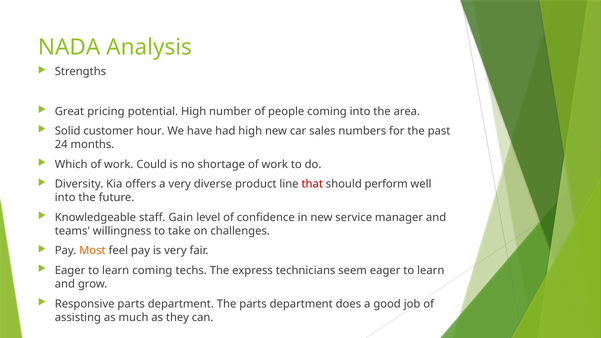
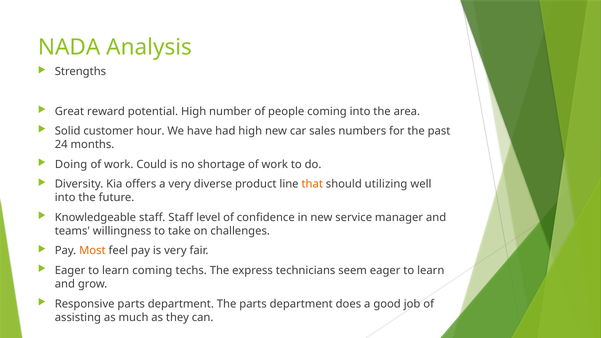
pricing: pricing -> reward
Which: Which -> Doing
that colour: red -> orange
perform: perform -> utilizing
staff Gain: Gain -> Staff
